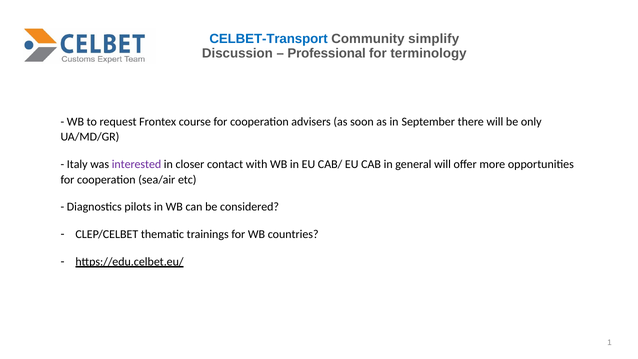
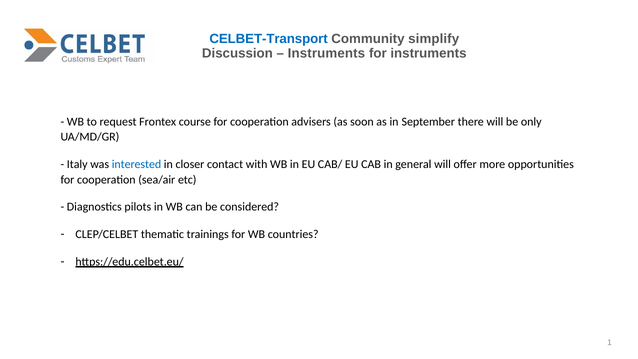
Professional at (327, 53): Professional -> Instruments
for terminology: terminology -> instruments
interested colour: purple -> blue
